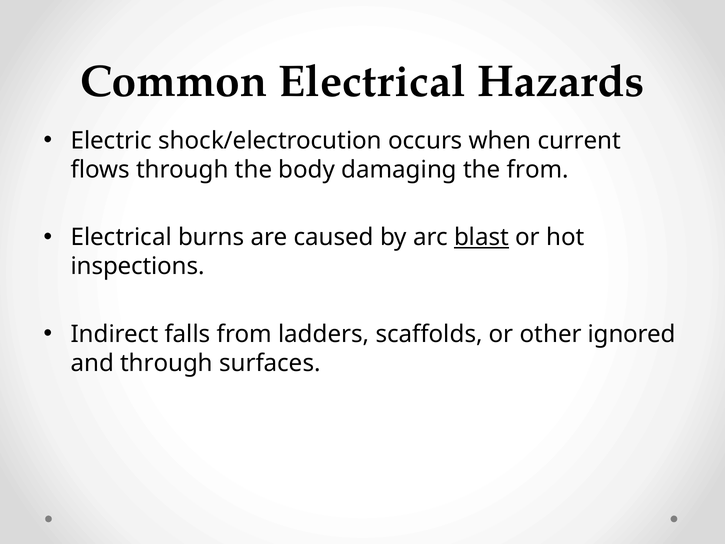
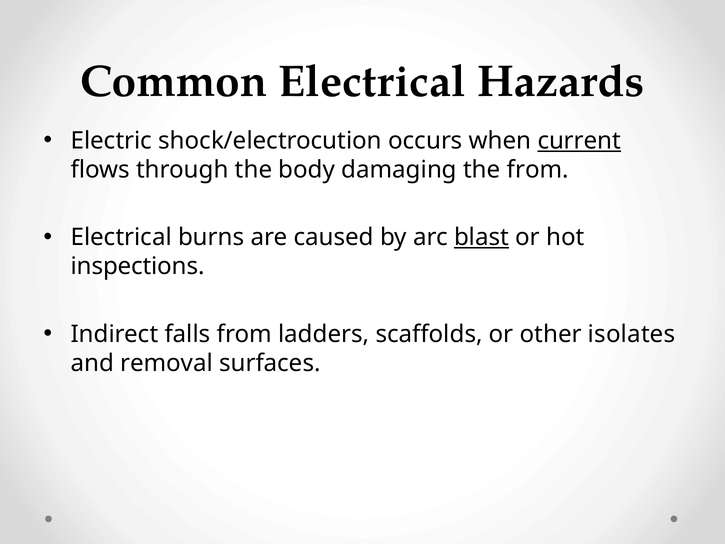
current underline: none -> present
ignored: ignored -> isolates
and through: through -> removal
